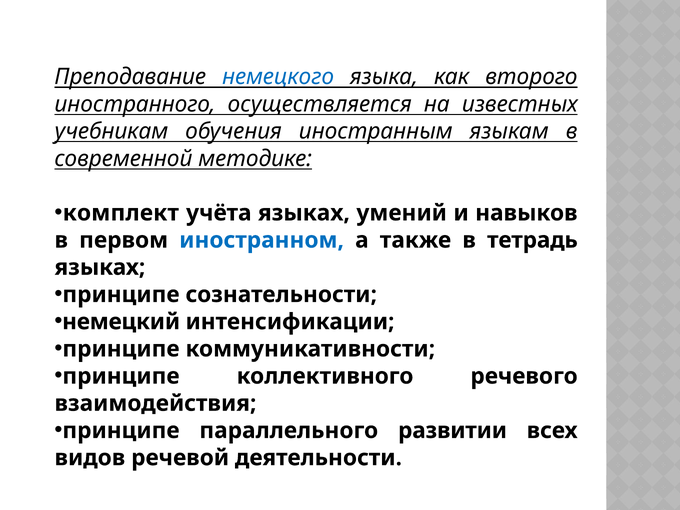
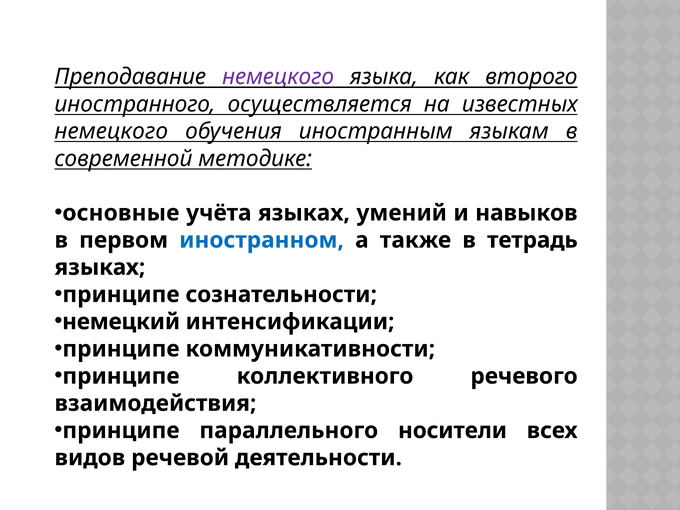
немецкого at (278, 77) colour: blue -> purple
учебникам at (111, 131): учебникам -> немецкого
комплект: комплект -> основные
развитии: развитии -> носители
